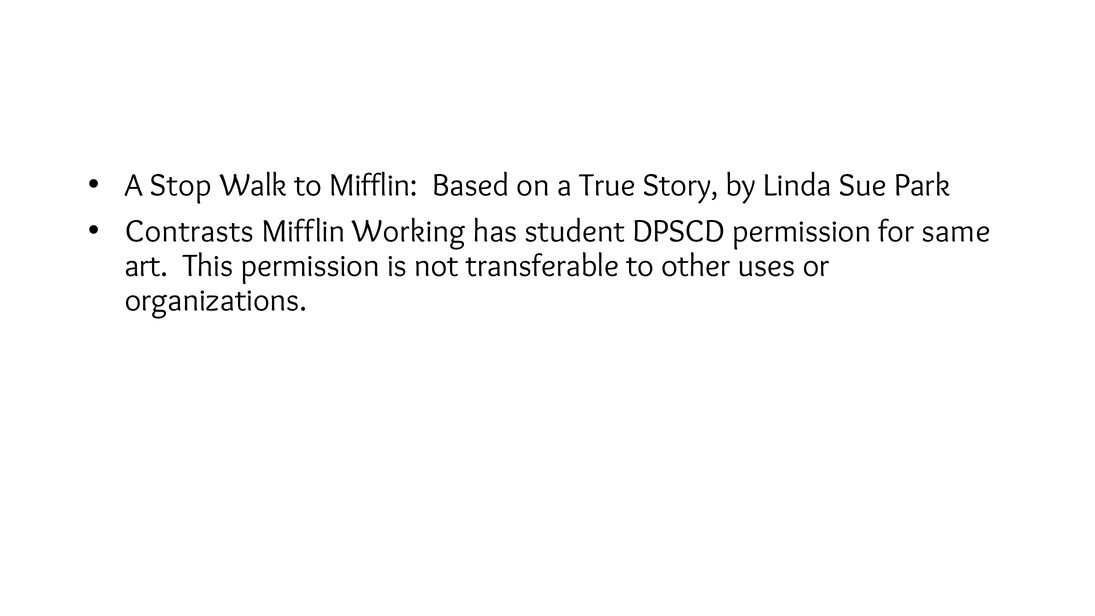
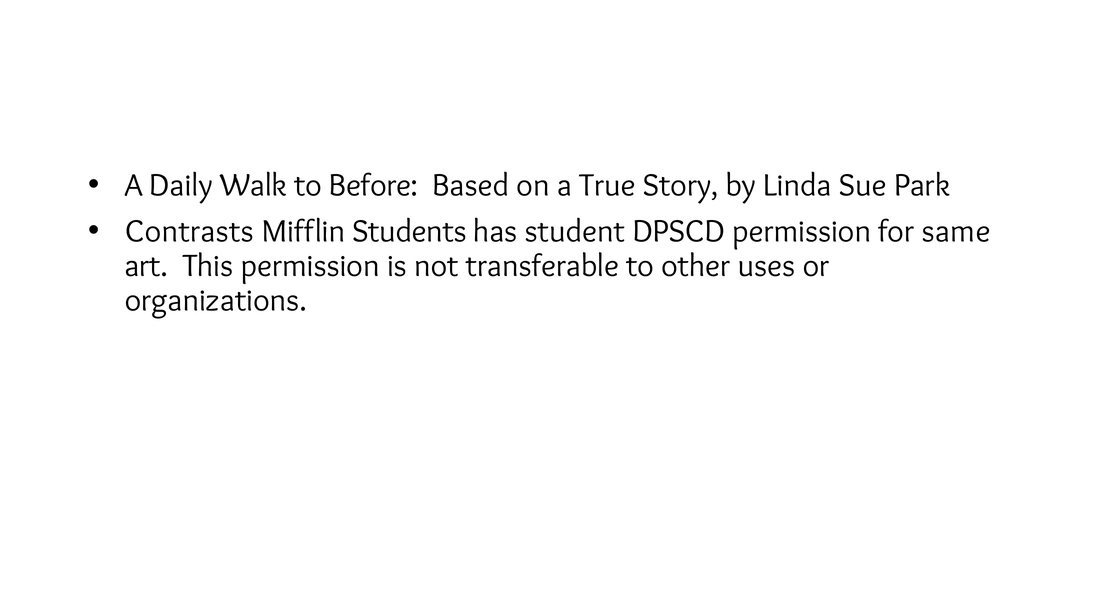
Stop: Stop -> Daily
to Mifflin: Mifflin -> Before
Working: Working -> Students
